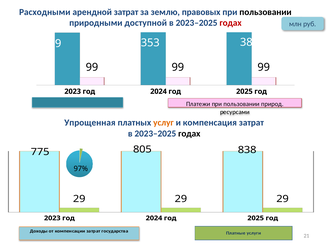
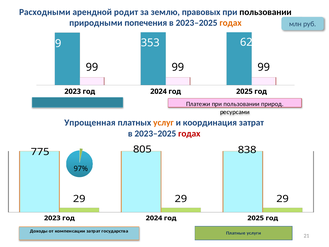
арендной затрат: затрат -> родит
доступной: доступной -> попечения
годах at (231, 23) colour: red -> orange
387: 387 -> 629
компенсация: компенсация -> координация
годах at (189, 133) colour: black -> red
